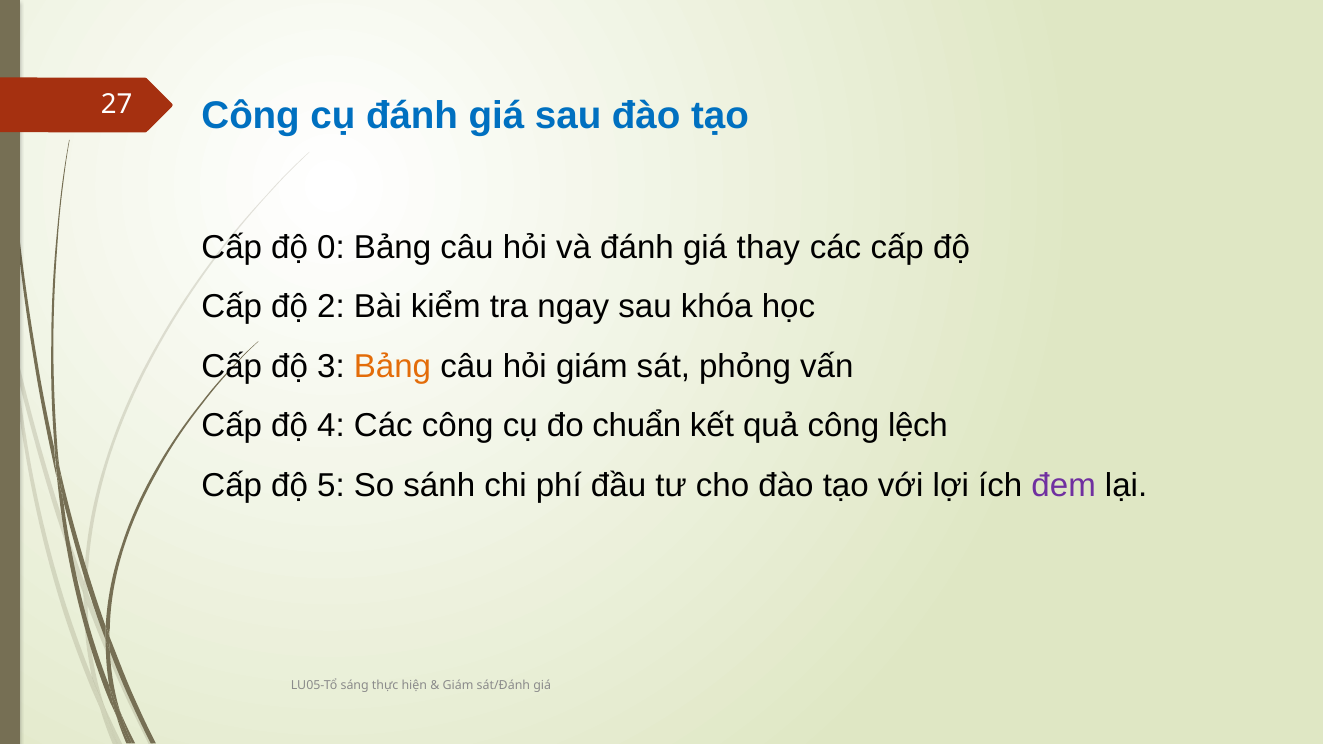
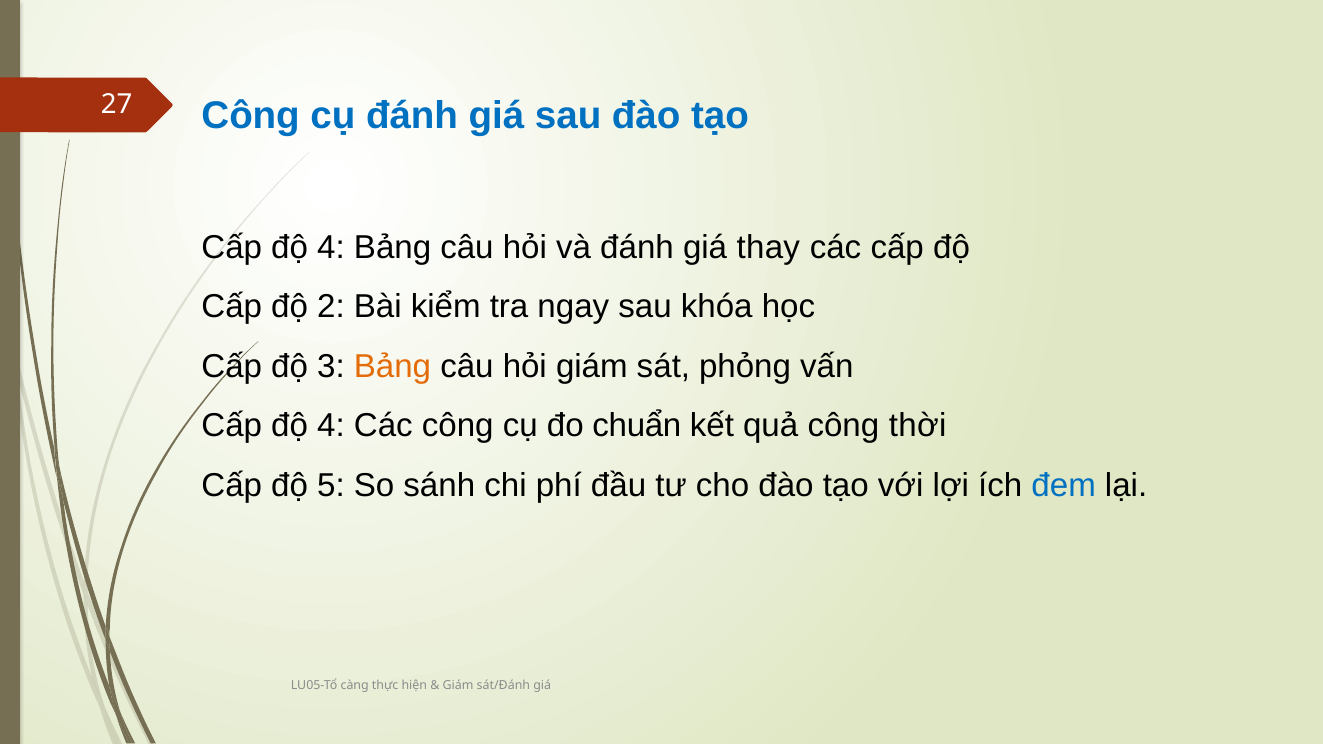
0 at (331, 248): 0 -> 4
lệch: lệch -> thời
đem colour: purple -> blue
sáng: sáng -> càng
